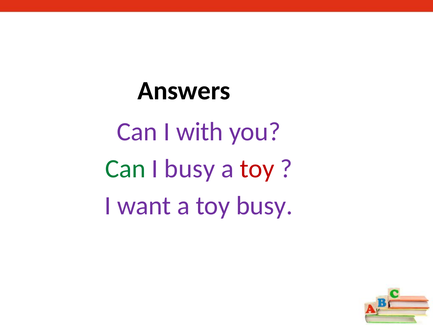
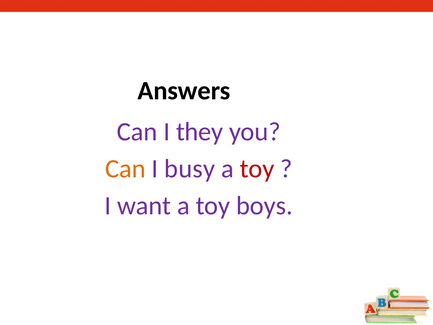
with: with -> they
Can at (125, 169) colour: green -> orange
toy busy: busy -> boys
